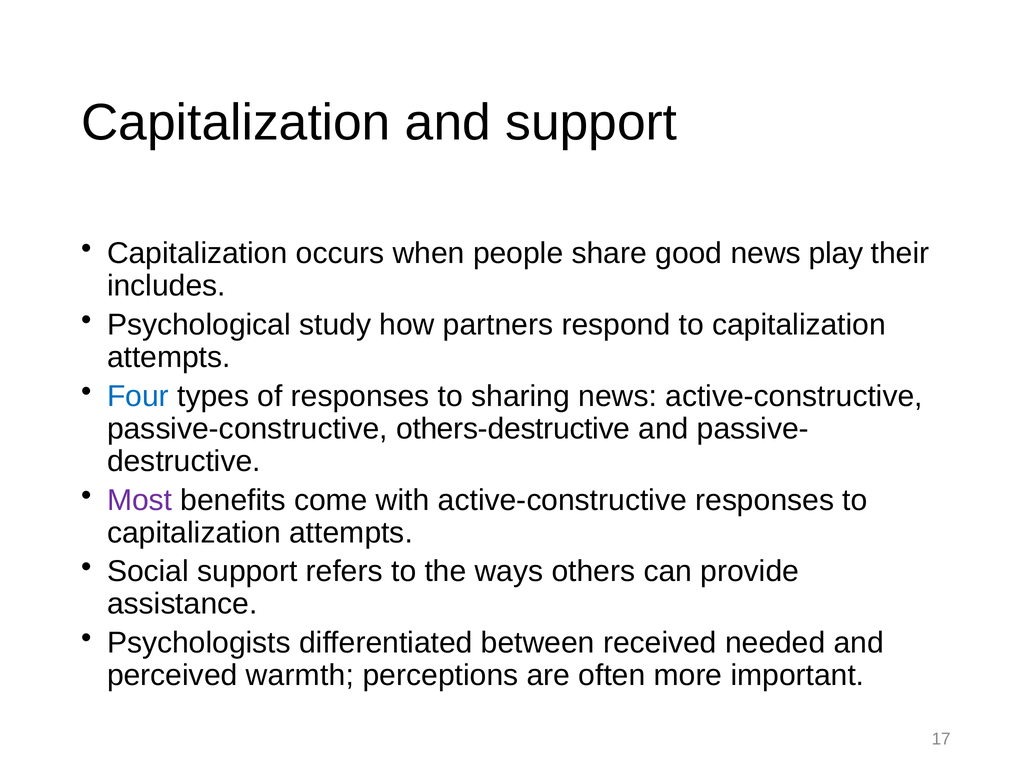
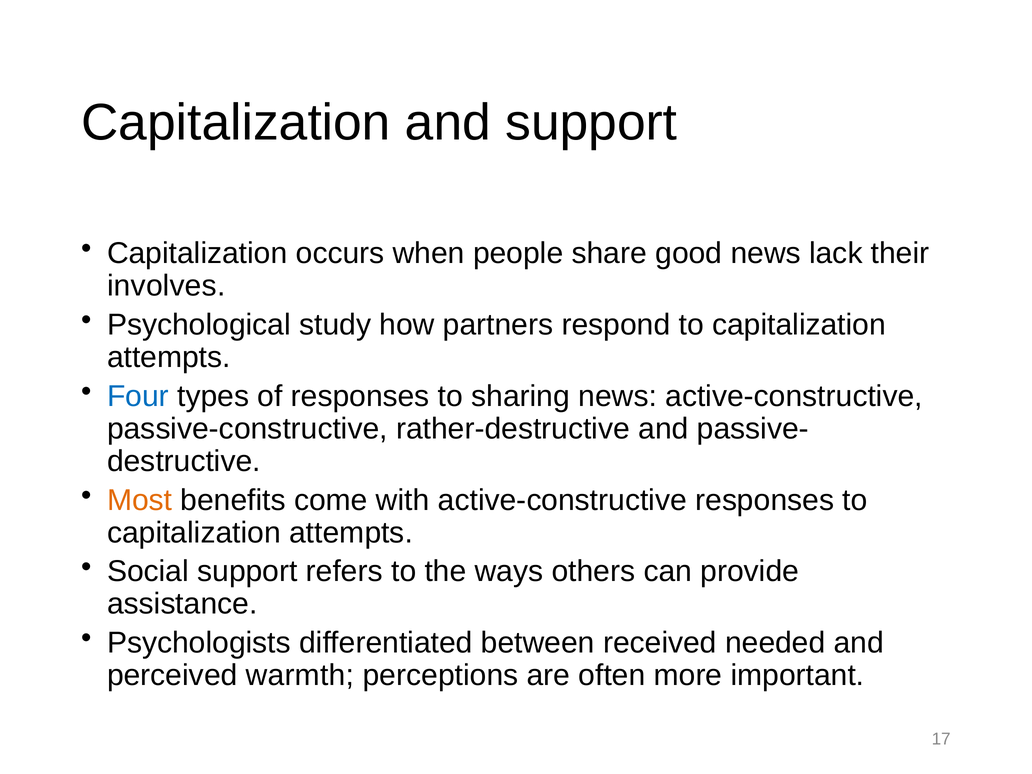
play: play -> lack
includes: includes -> involves
others-destructive: others-destructive -> rather-destructive
Most colour: purple -> orange
